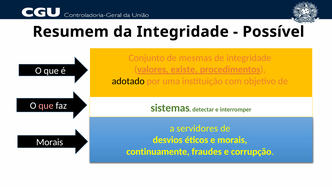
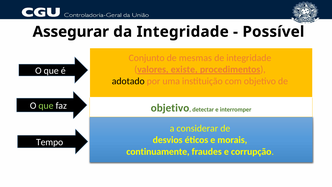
Resumem: Resumem -> Assegurar
que at (46, 106) colour: pink -> light green
sistemas at (170, 108): sistemas -> objetivo
servidores: servidores -> considerar
Morais at (50, 142): Morais -> Tempo
